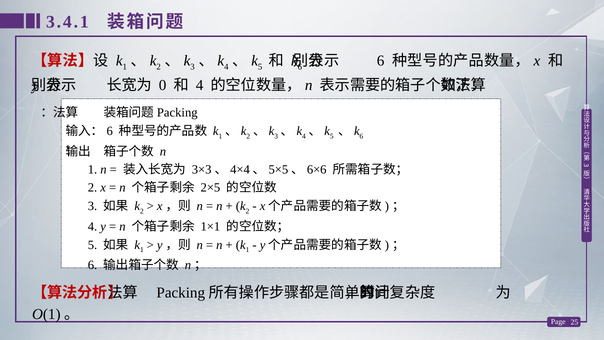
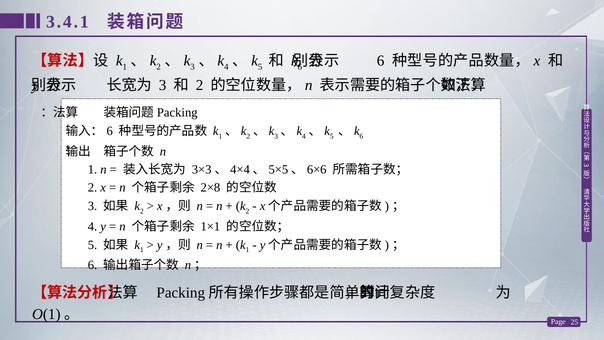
0 at (163, 85): 0 -> 3
4 at (200, 85): 4 -> 2
2×5: 2×5 -> 2×8
